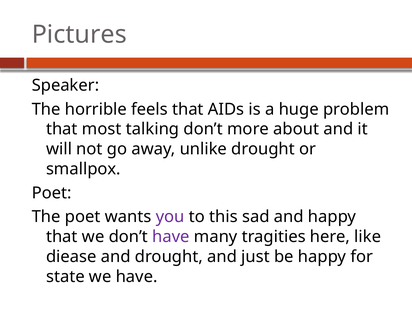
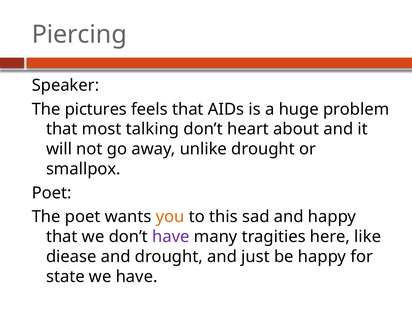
Pictures: Pictures -> Piercing
horrible: horrible -> pictures
more: more -> heart
you colour: purple -> orange
